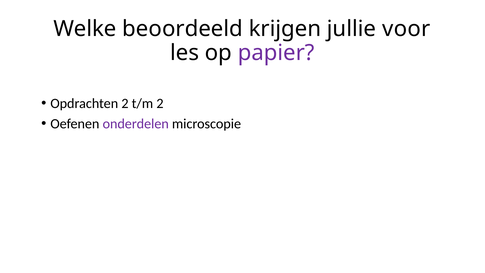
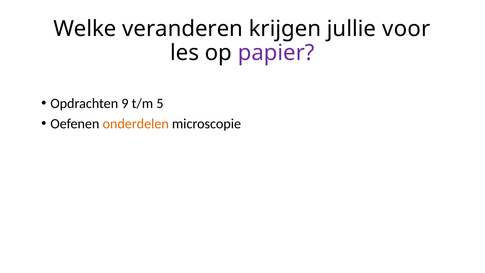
beoordeeld: beoordeeld -> veranderen
Opdrachten 2: 2 -> 9
t/m 2: 2 -> 5
onderdelen colour: purple -> orange
